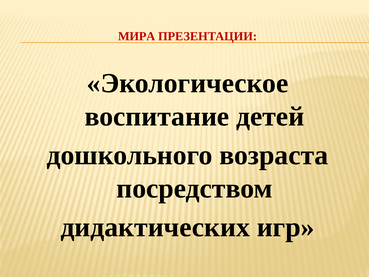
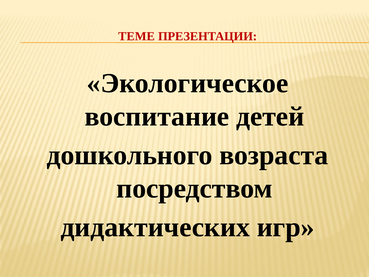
МИРА: МИРА -> ТЕМЕ
